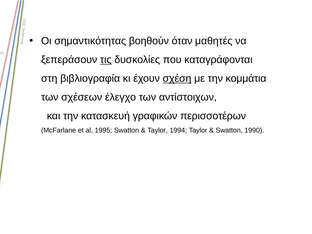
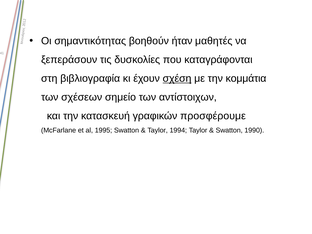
όταν: όταν -> ήταν
τις underline: present -> none
έλεγχο: έλεγχο -> σημείο
περισσοτέρων: περισσοτέρων -> προσφέρουμε
